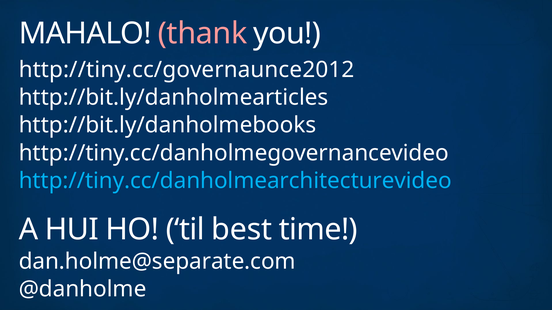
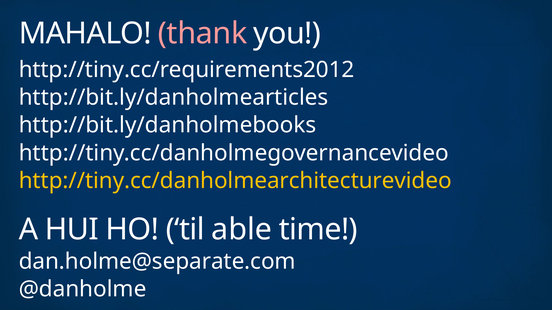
http://tiny.cc/governaunce2012: http://tiny.cc/governaunce2012 -> http://tiny.cc/requirements2012
http://tiny.cc/danholmearchitecturevideo colour: light blue -> yellow
best: best -> able
